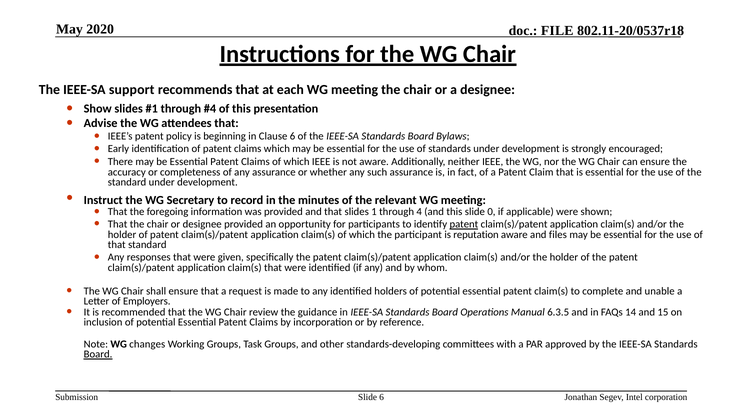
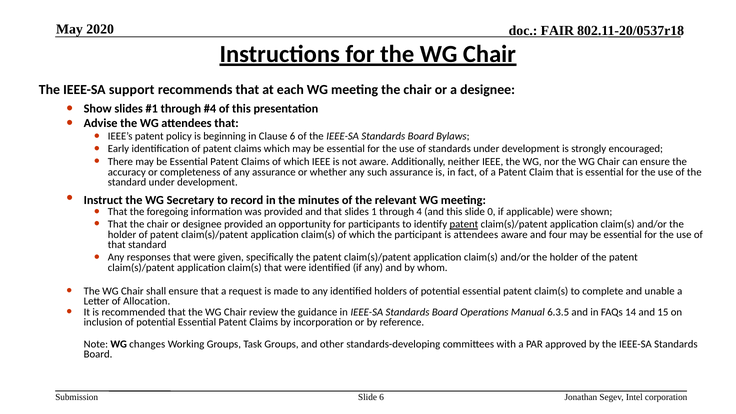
FILE: FILE -> FAIR
is reputation: reputation -> attendees
files: files -> four
Employers: Employers -> Allocation
Board at (98, 354) underline: present -> none
